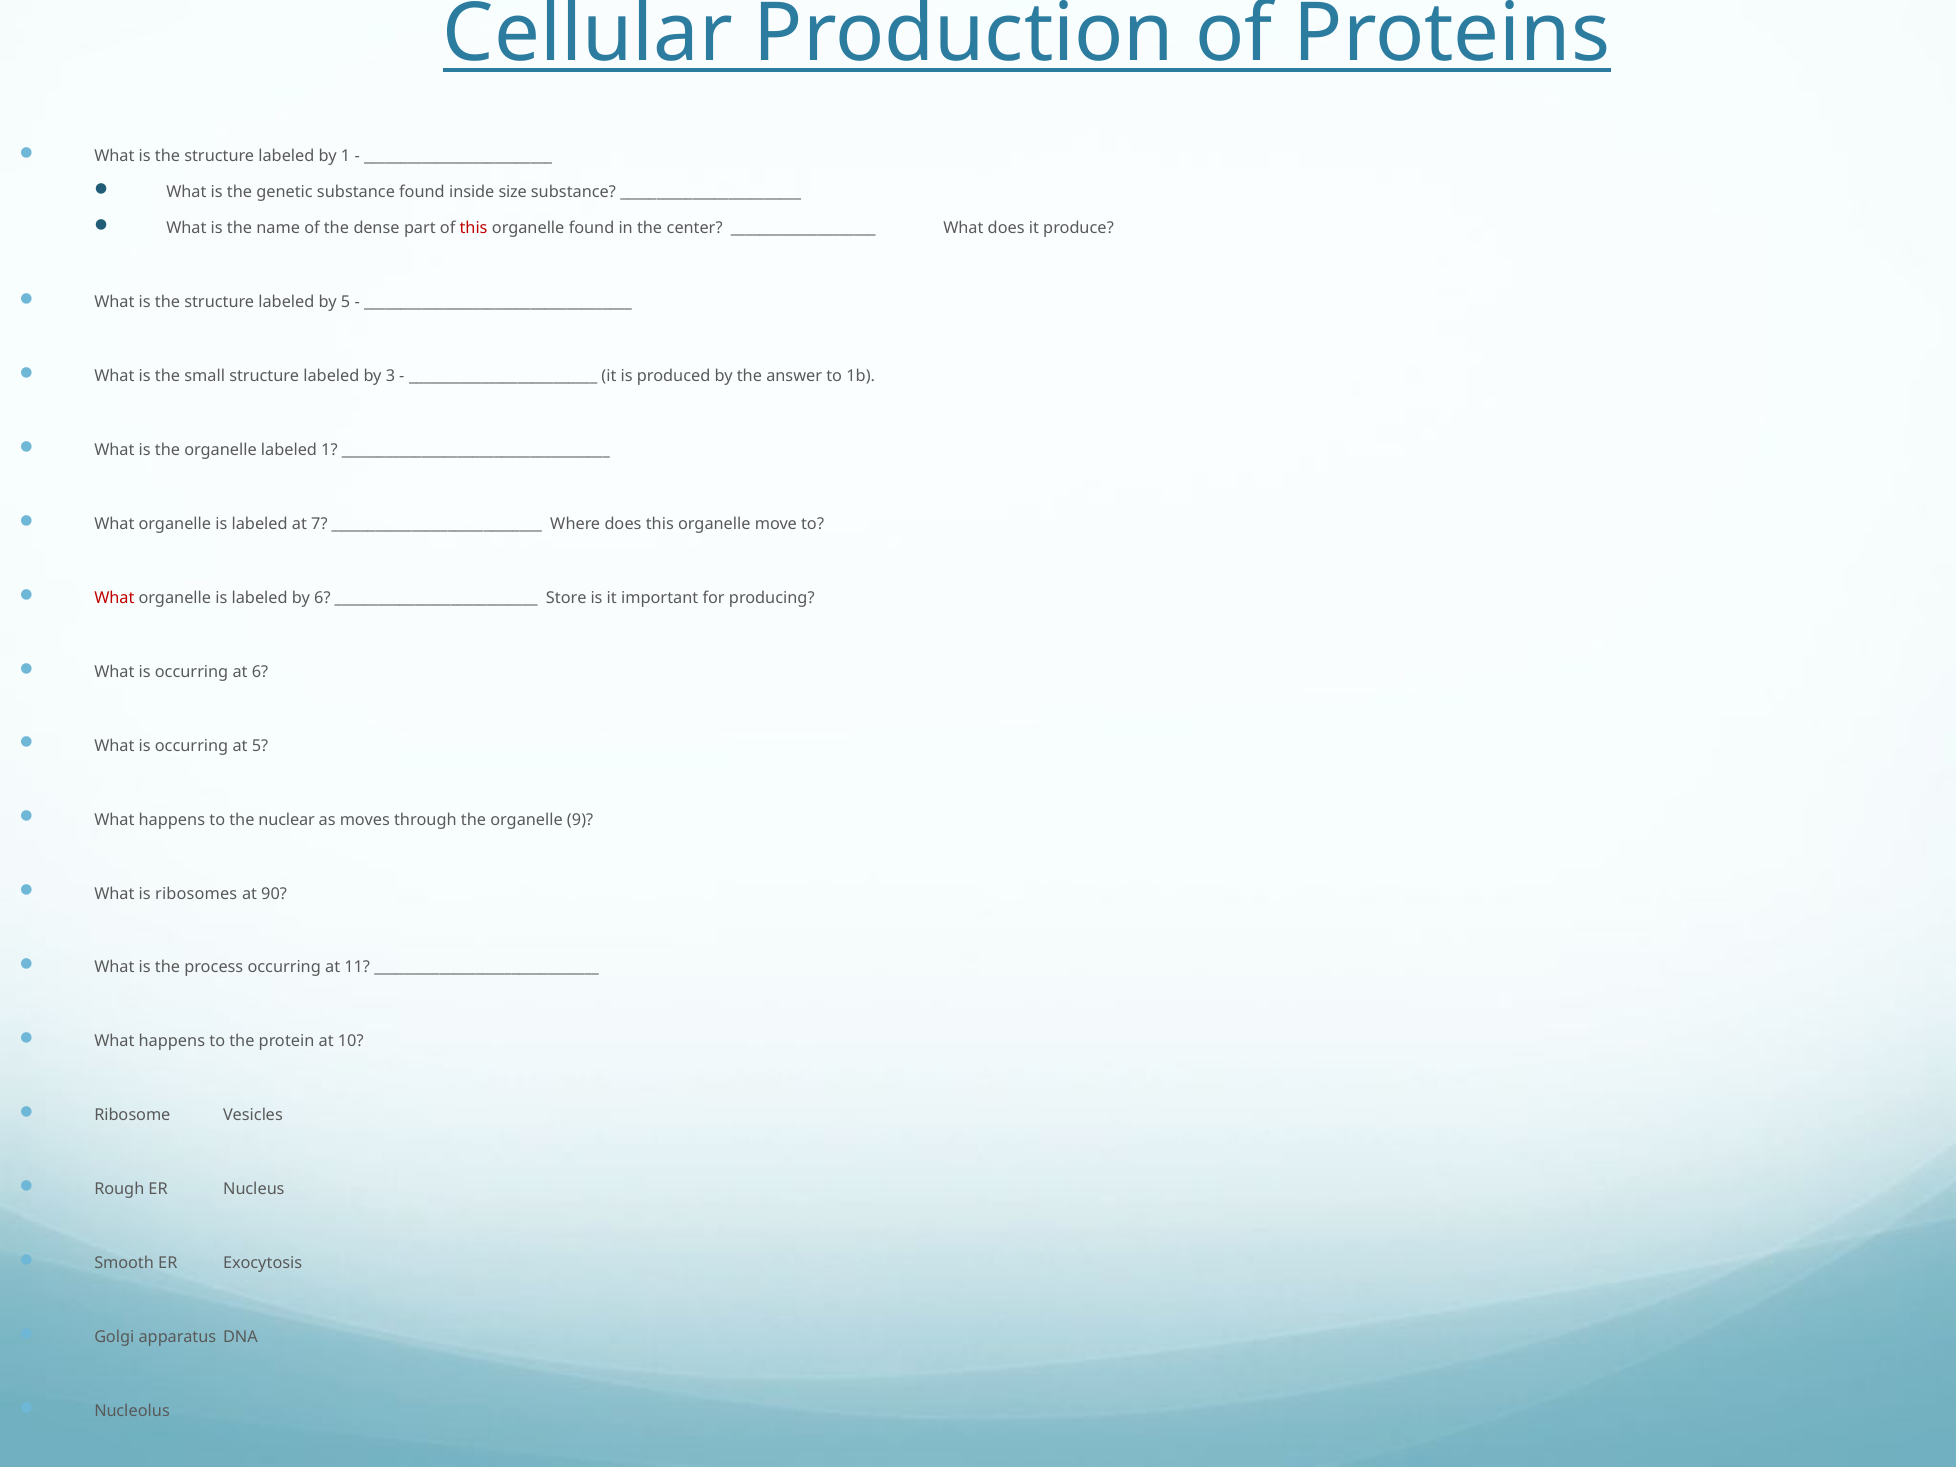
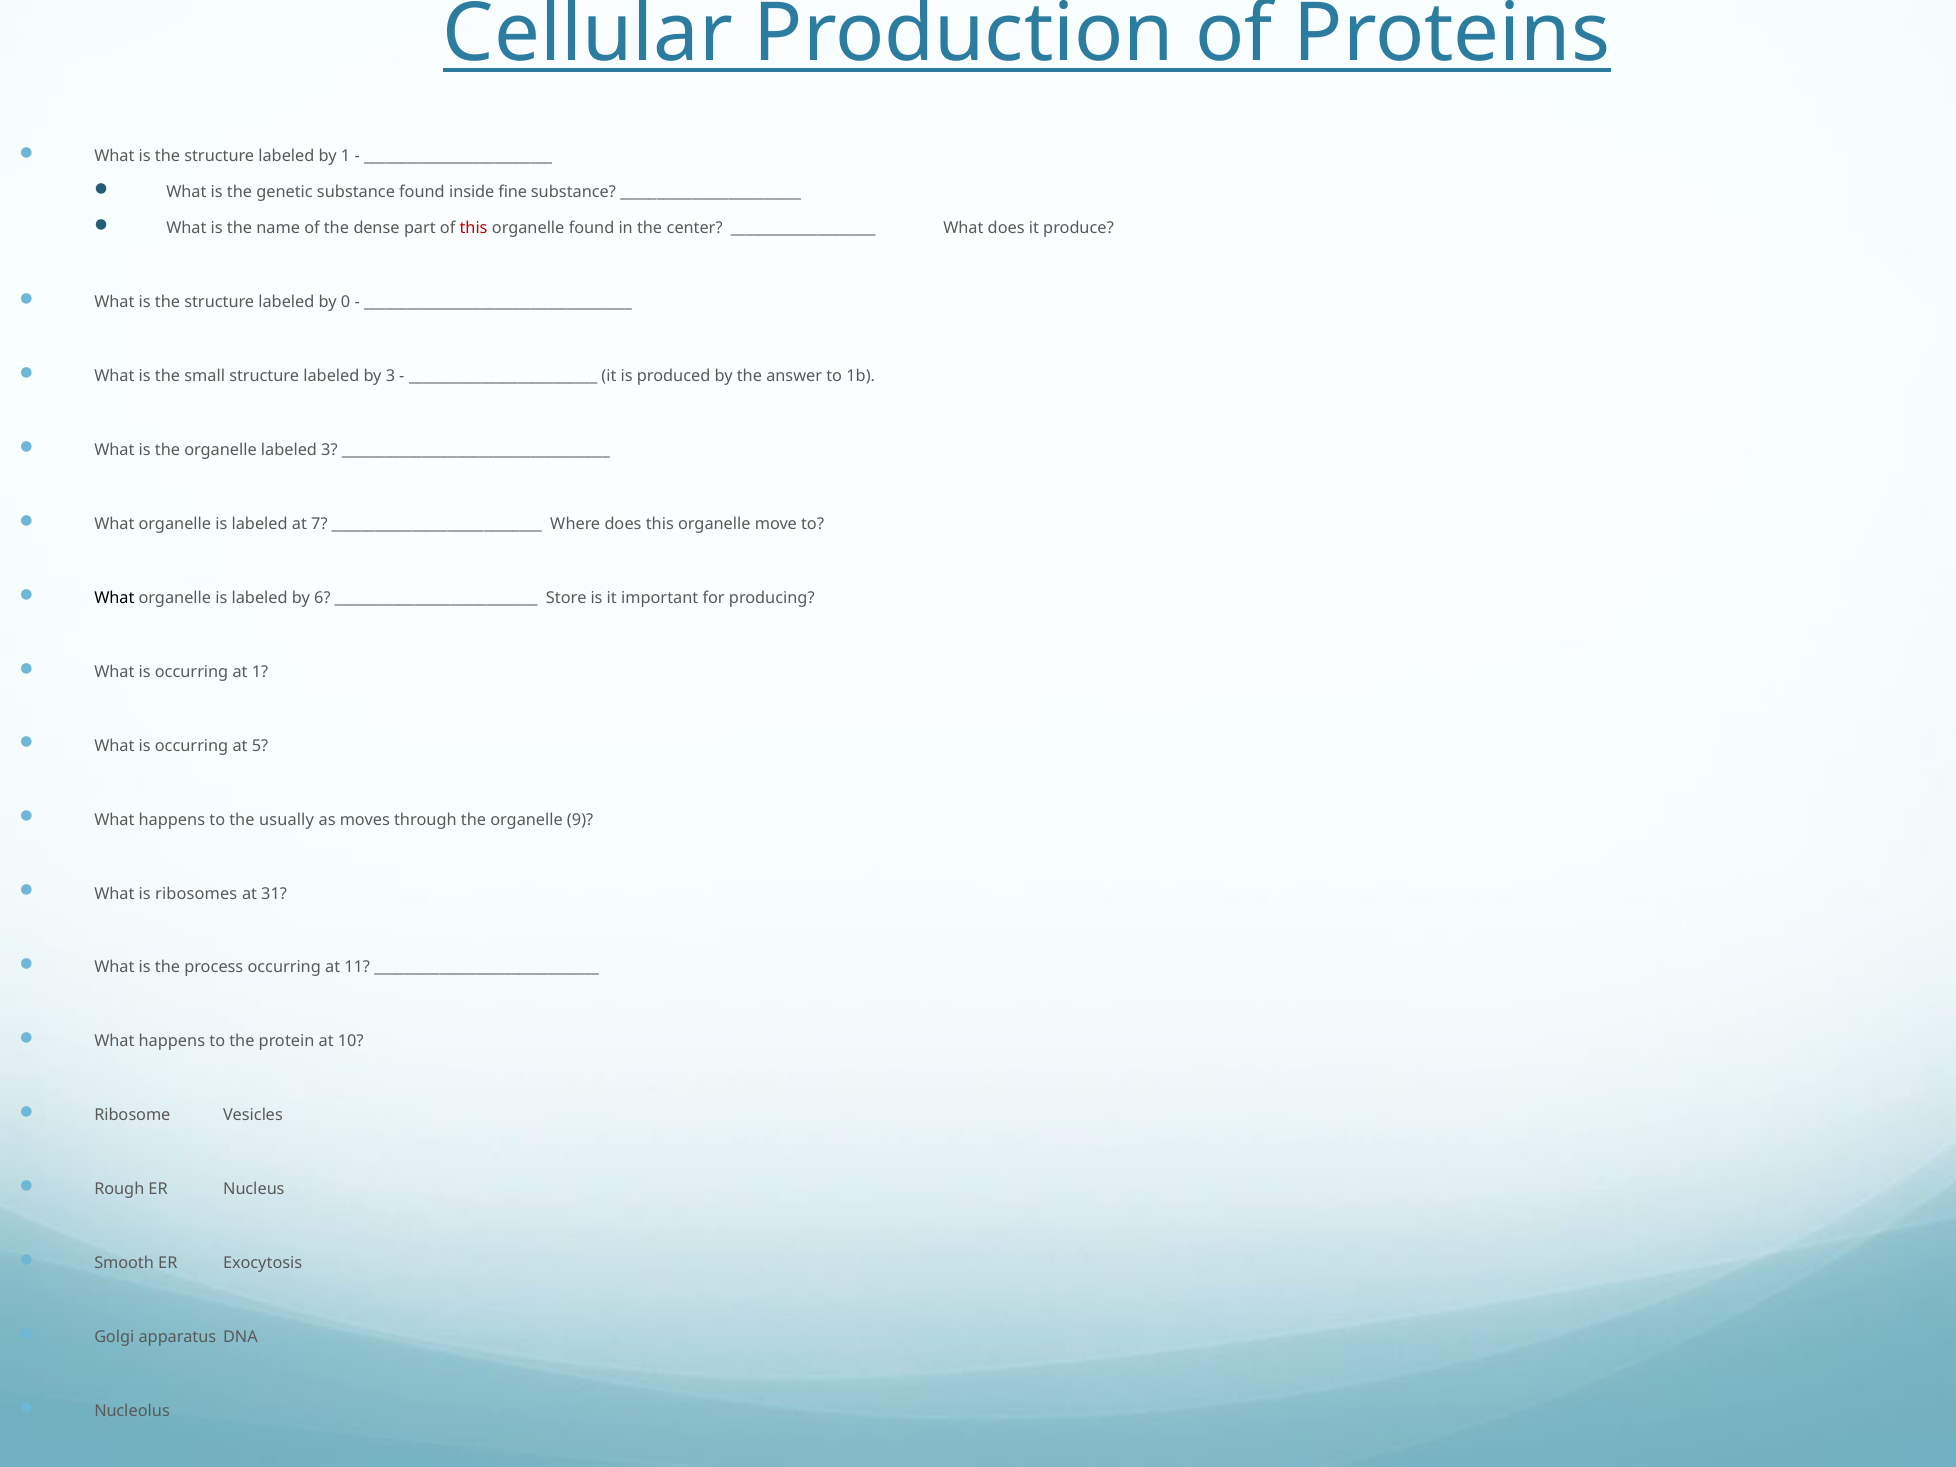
size: size -> fine
by 5: 5 -> 0
labeled 1: 1 -> 3
What at (114, 598) colour: red -> black
at 6: 6 -> 1
nuclear: nuclear -> usually
90: 90 -> 31
